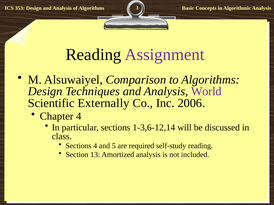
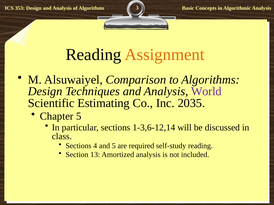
Assignment colour: purple -> orange
Externally: Externally -> Estimating
2006: 2006 -> 2035
Chapter 4: 4 -> 5
